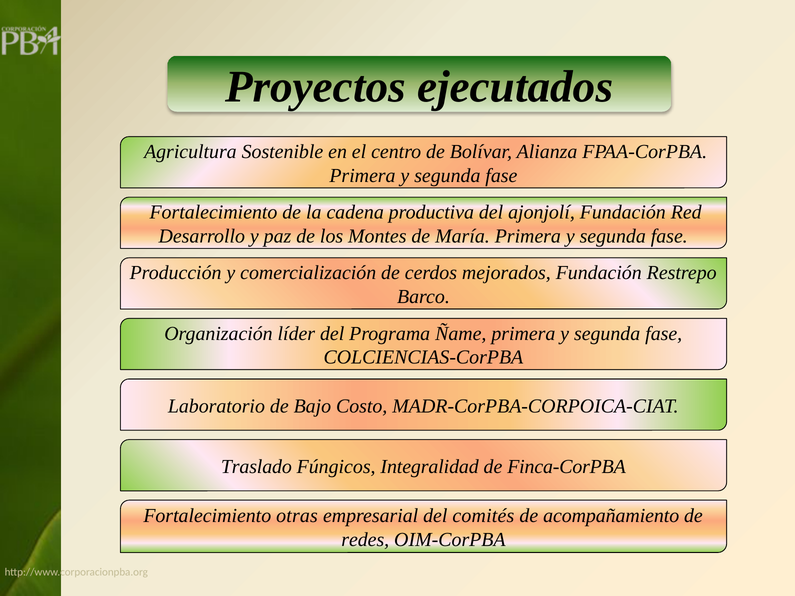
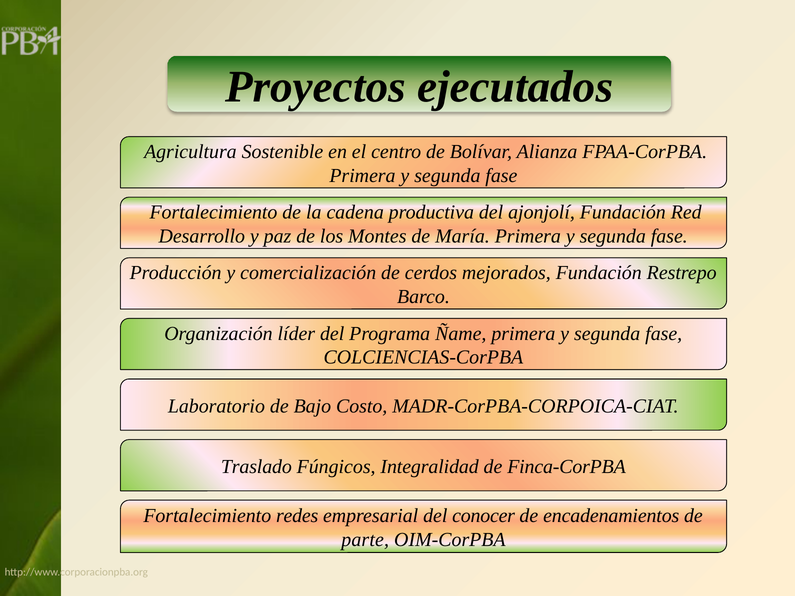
otras: otras -> redes
comités: comités -> conocer
acompañamiento: acompañamiento -> encadenamientos
redes: redes -> parte
